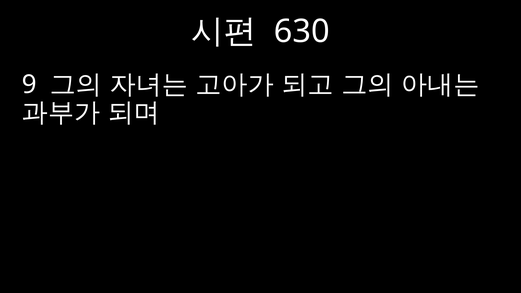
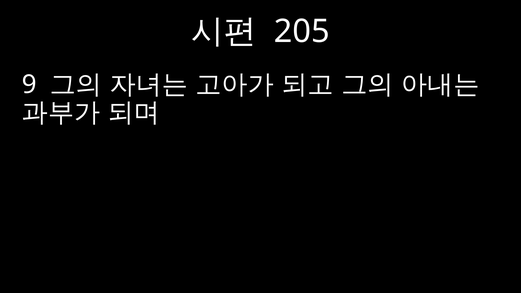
630: 630 -> 205
